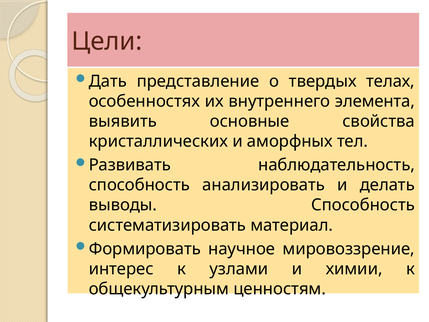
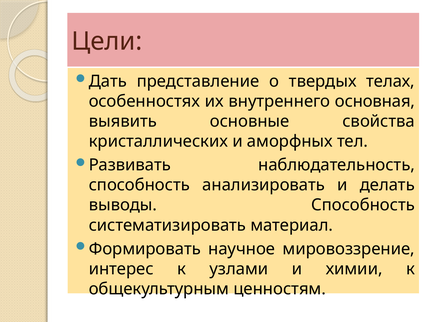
элемента: элемента -> основная
